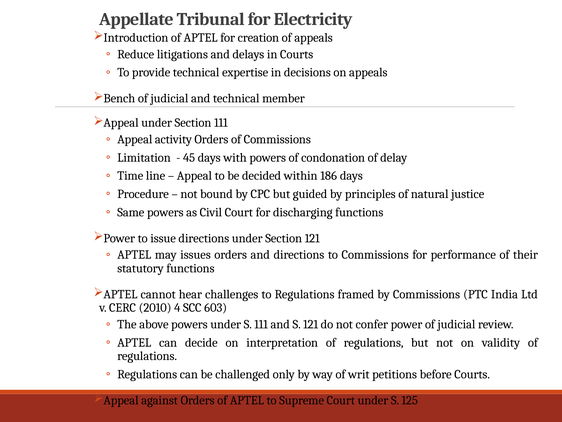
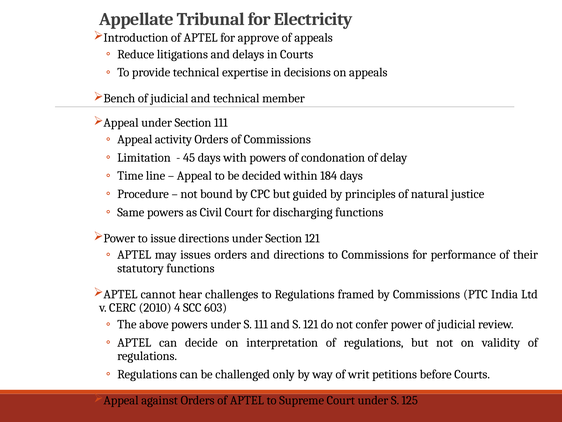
creation: creation -> approve
186: 186 -> 184
